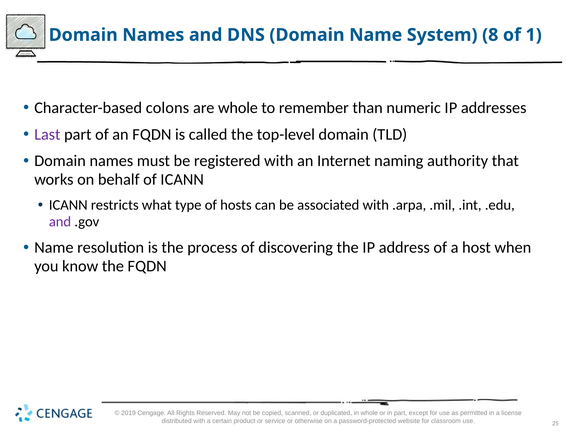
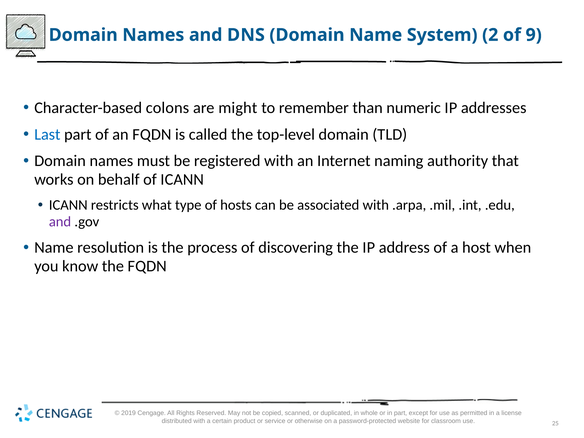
8: 8 -> 2
1: 1 -> 9
are whole: whole -> might
Last colour: purple -> blue
